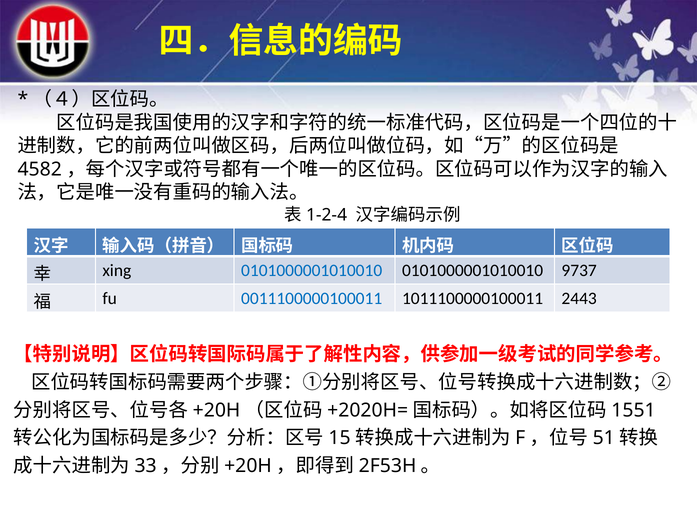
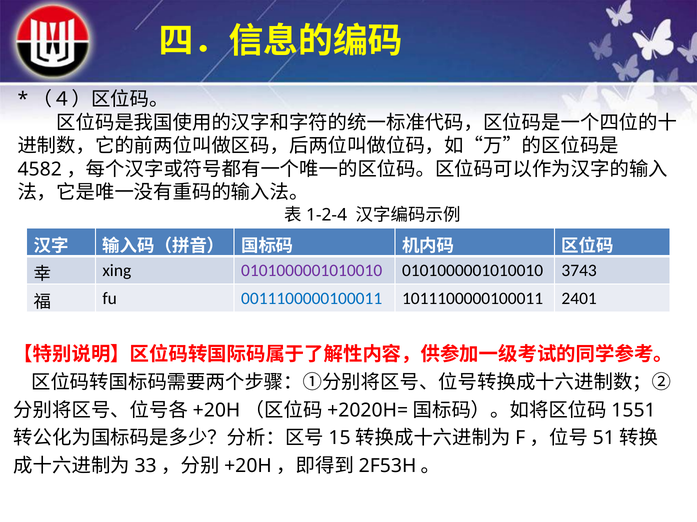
0101000001010010 at (312, 271) colour: blue -> purple
9737: 9737 -> 3743
2443: 2443 -> 2401
